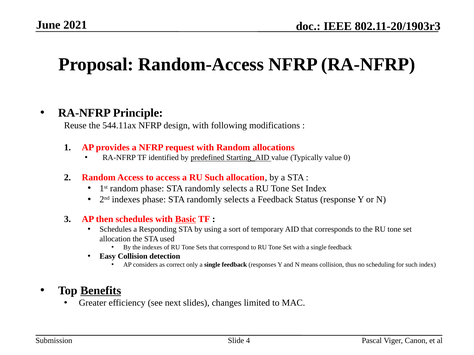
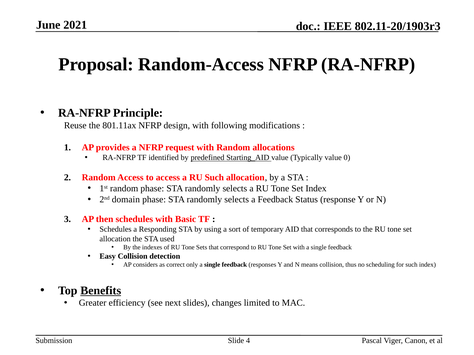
544.11ax: 544.11ax -> 801.11ax
2nd indexes: indexes -> domain
Basic underline: present -> none
